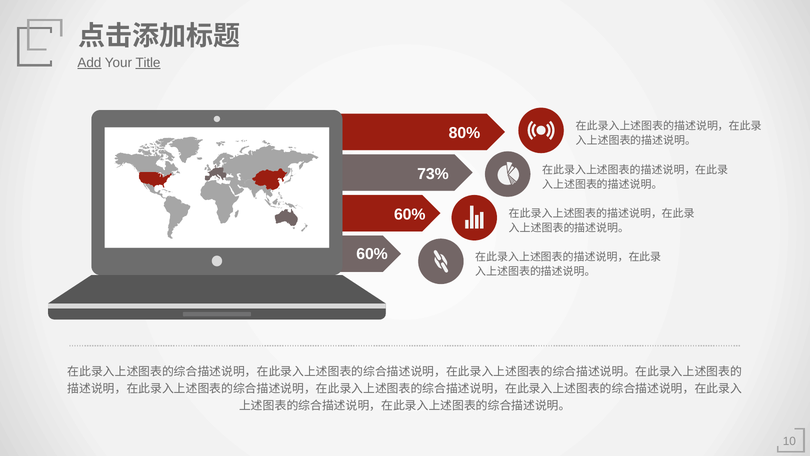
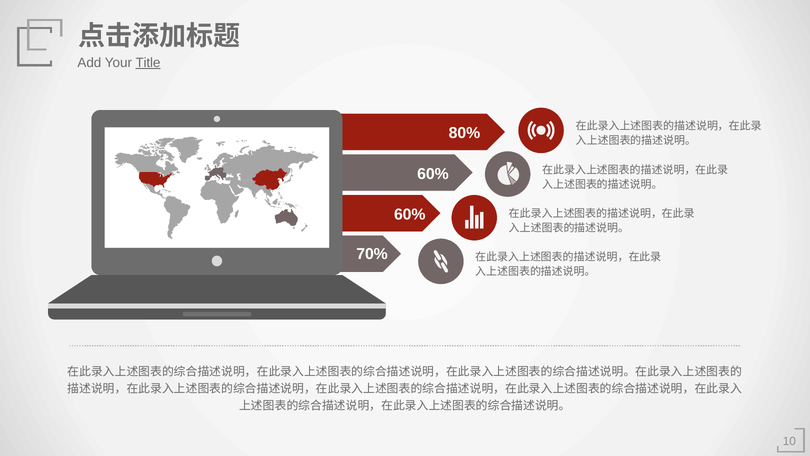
Add underline: present -> none
73% at (433, 174): 73% -> 60%
60% at (372, 254): 60% -> 70%
